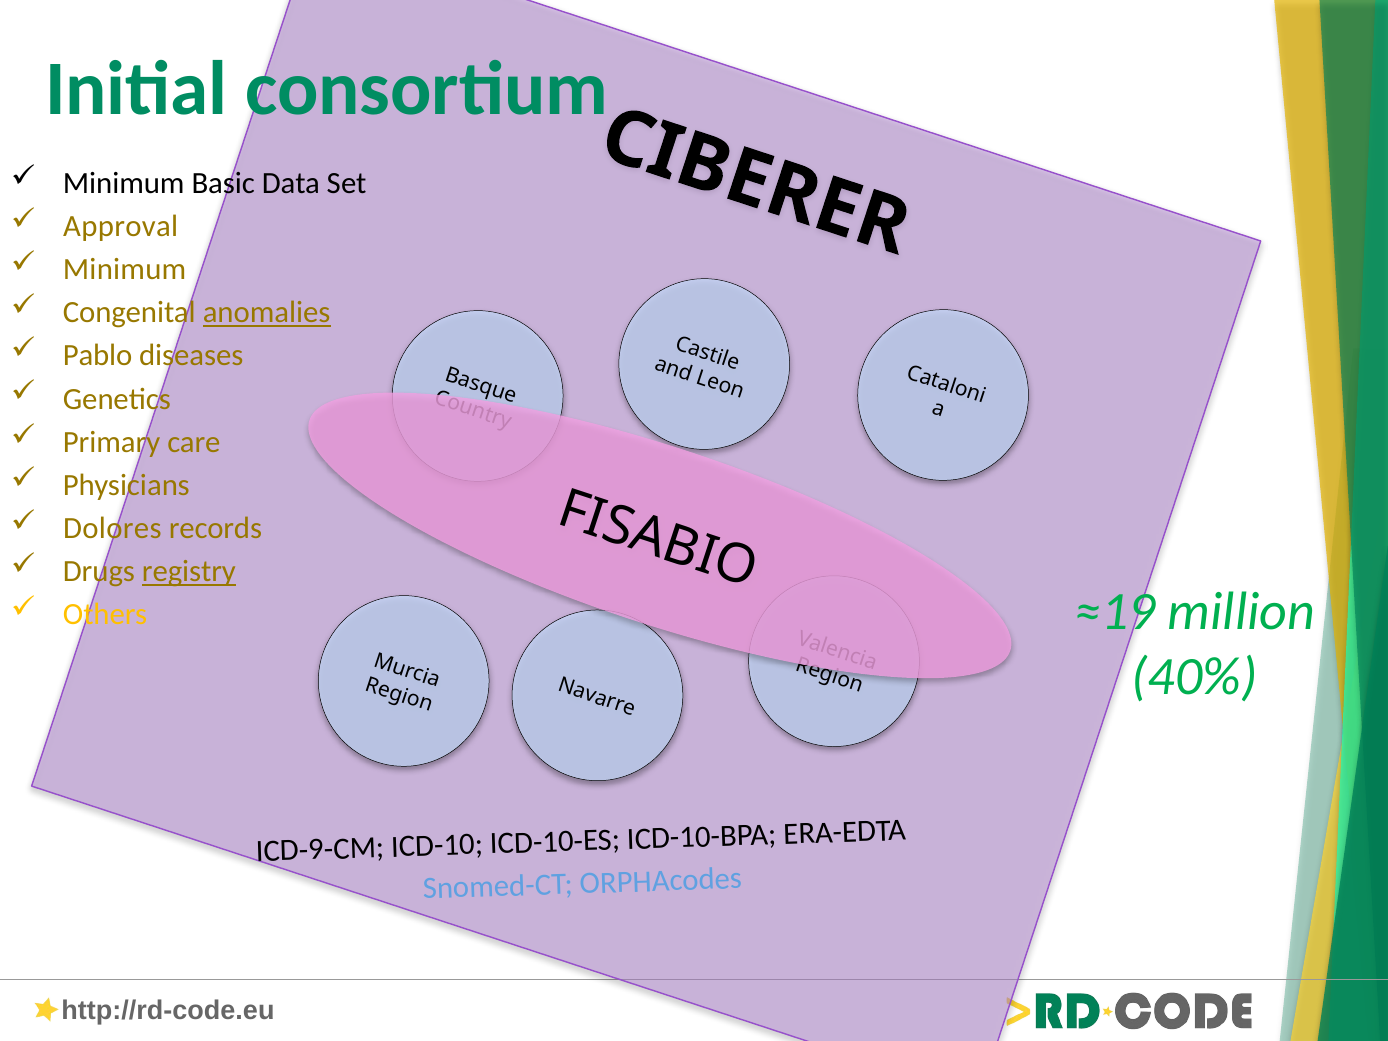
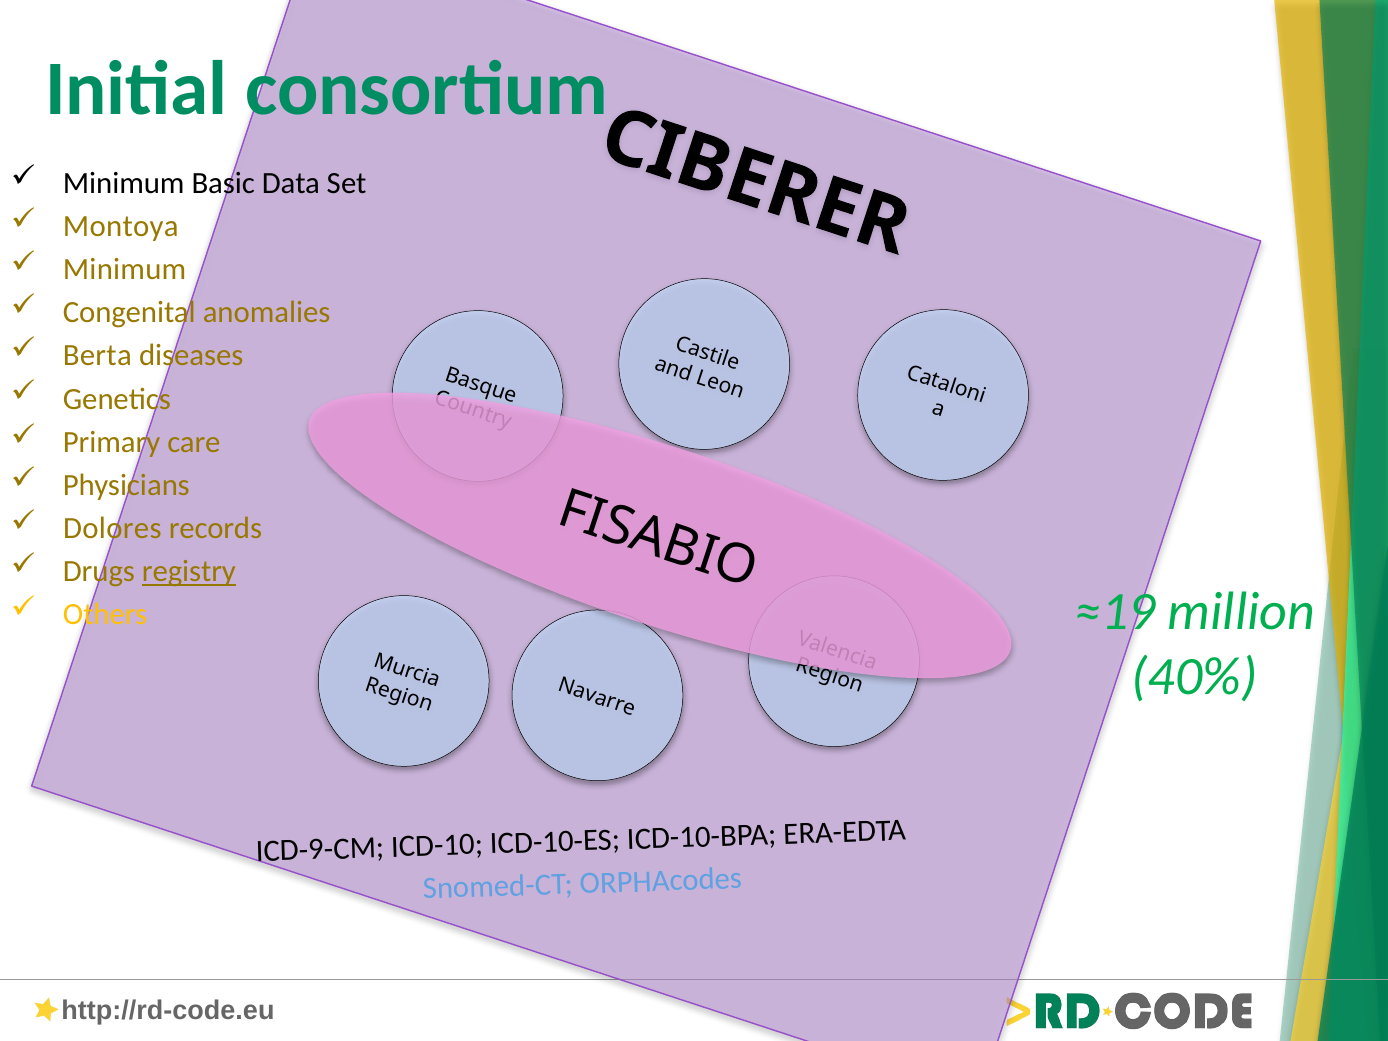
Approval: Approval -> Montoya
anomalies underline: present -> none
Pablo: Pablo -> Berta
